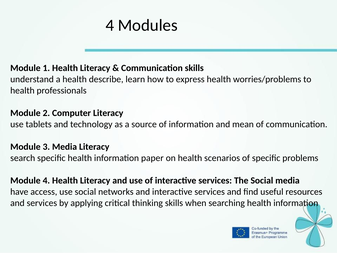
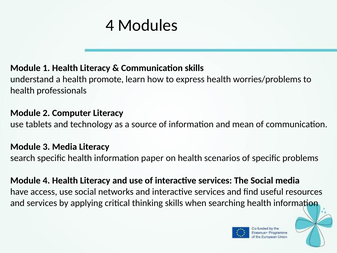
describe: describe -> promote
